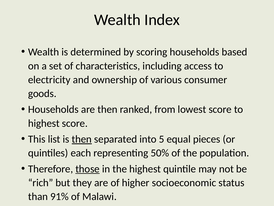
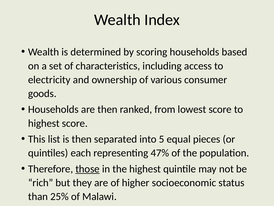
then at (82, 139) underline: present -> none
50%: 50% -> 47%
91%: 91% -> 25%
